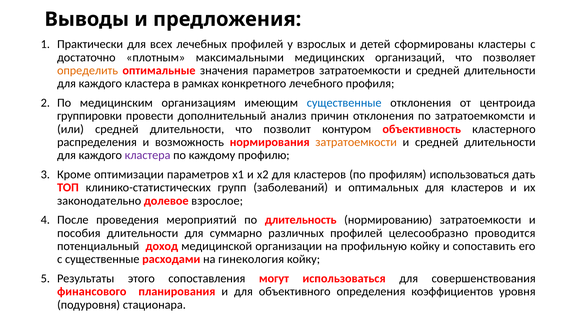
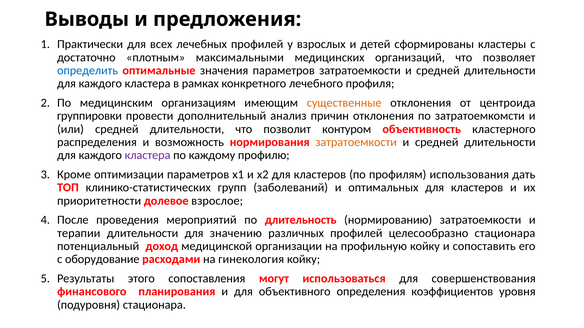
определить colour: orange -> blue
существенные at (344, 103) colour: blue -> orange
профилям использоваться: использоваться -> использования
законодательно: законодательно -> приоритетности
пособия: пособия -> терапии
суммарно: суммарно -> значению
целесообразно проводится: проводится -> стационара
с существенные: существенные -> оборудование
